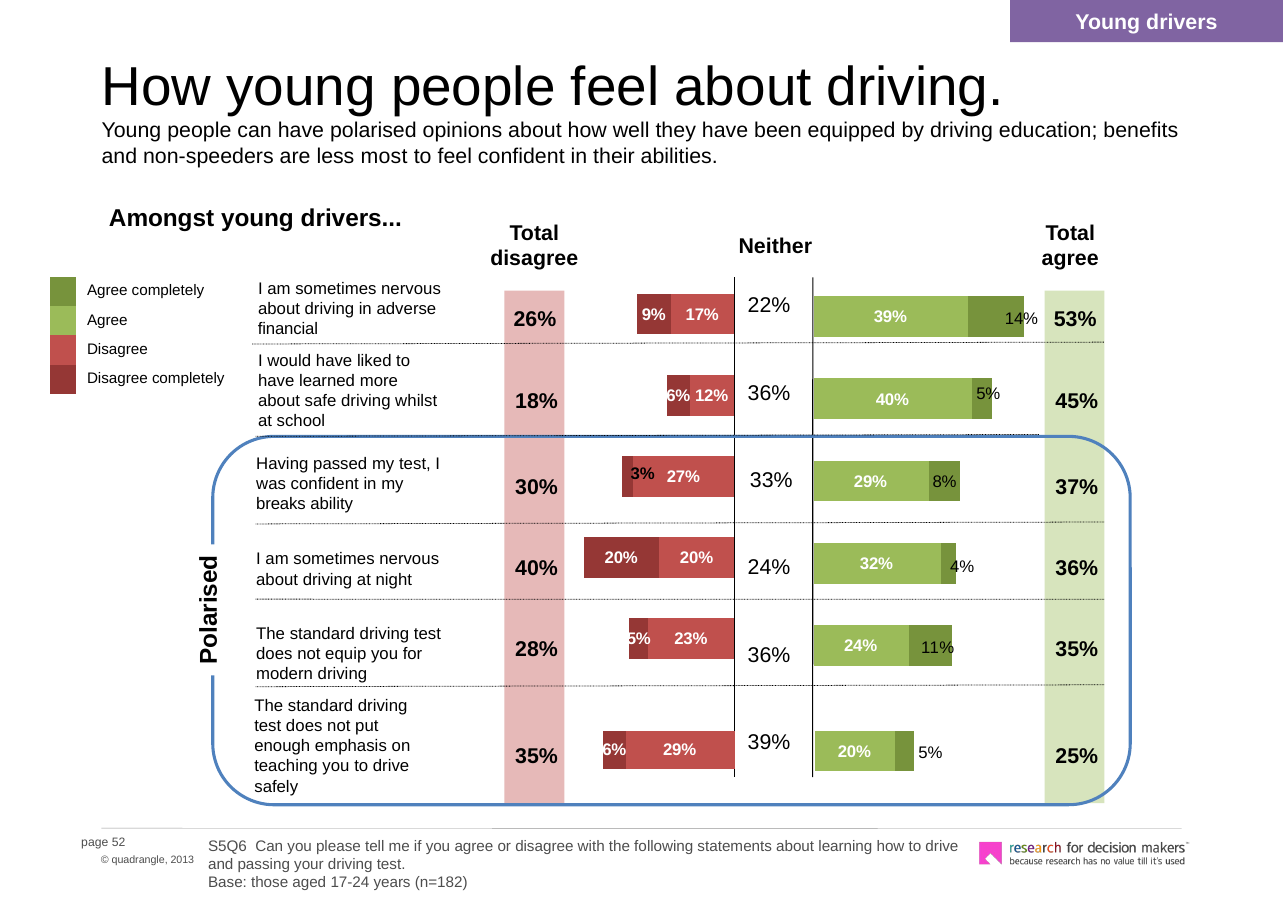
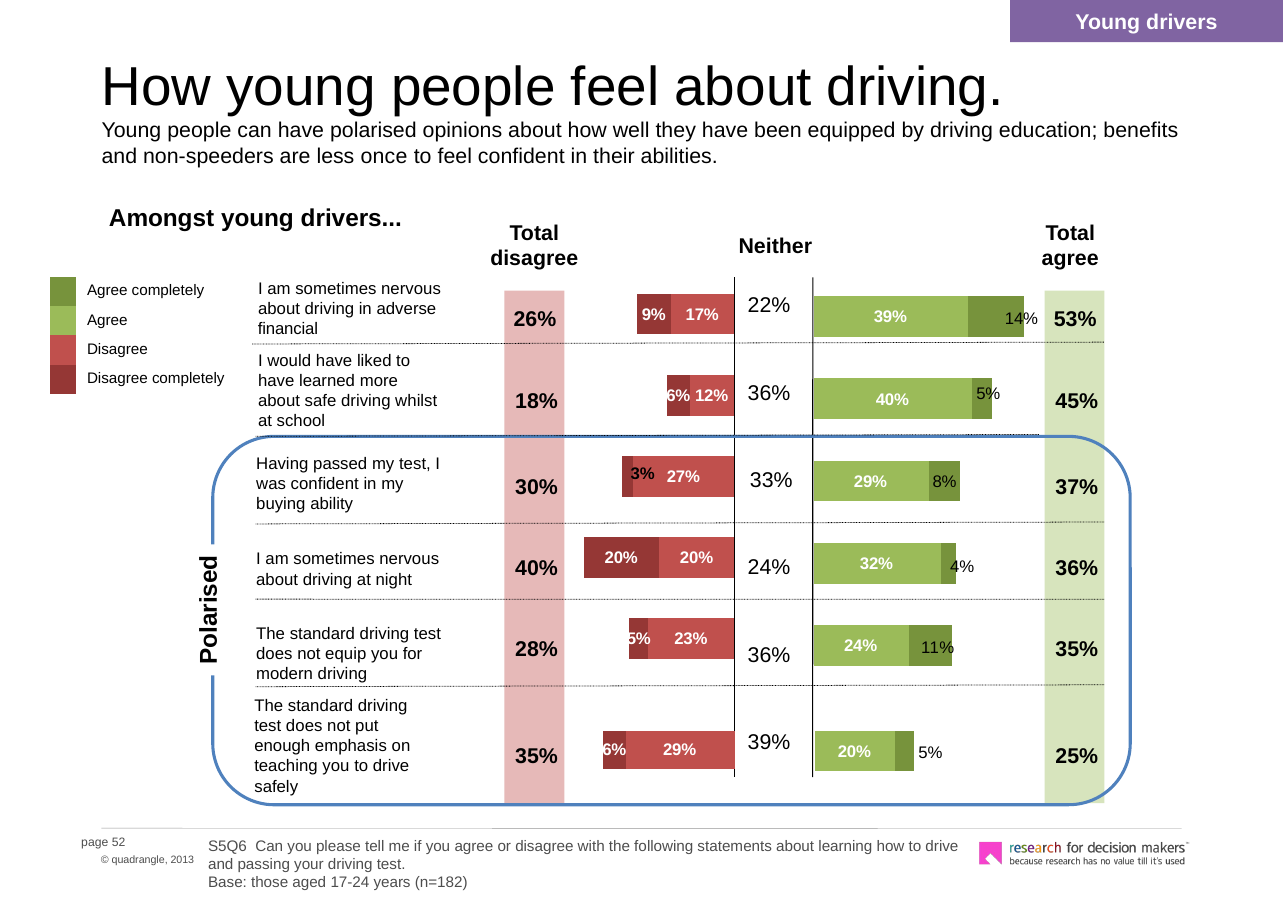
most: most -> once
breaks: breaks -> buying
